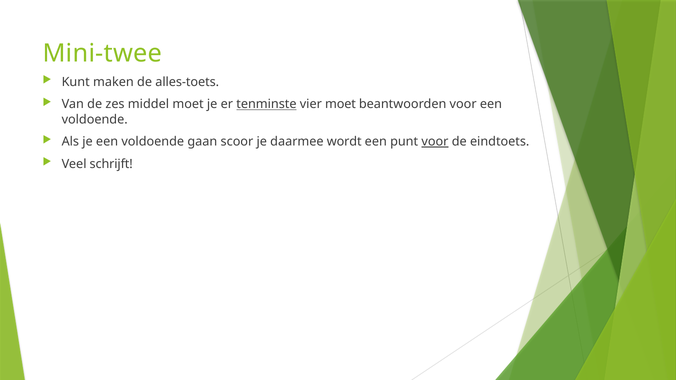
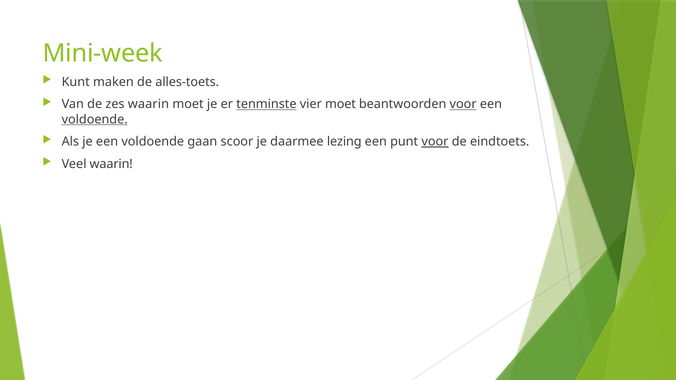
Mini-twee: Mini-twee -> Mini-week
zes middel: middel -> waarin
voor at (463, 104) underline: none -> present
voldoende at (95, 119) underline: none -> present
wordt: wordt -> lezing
Veel schrijft: schrijft -> waarin
